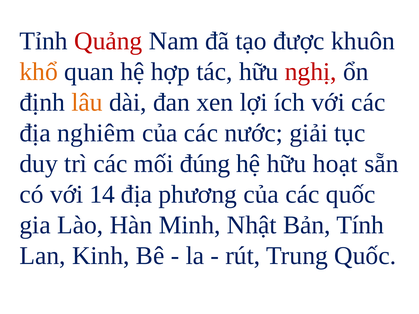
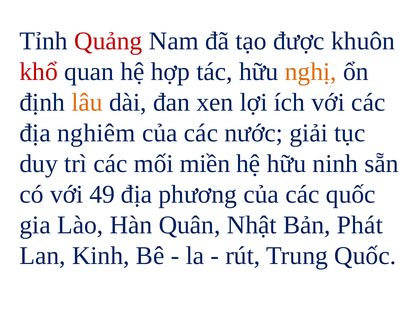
khổ colour: orange -> red
nghị colour: red -> orange
đúng: đúng -> miền
hoạt: hoạt -> ninh
14: 14 -> 49
Minh: Minh -> Quân
Tính: Tính -> Phát
